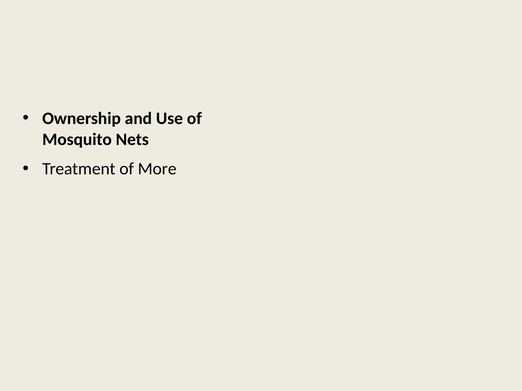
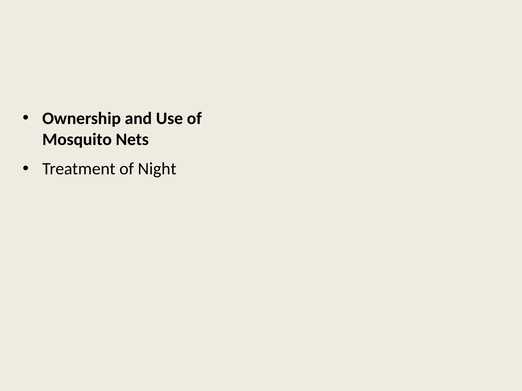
More: More -> Night
